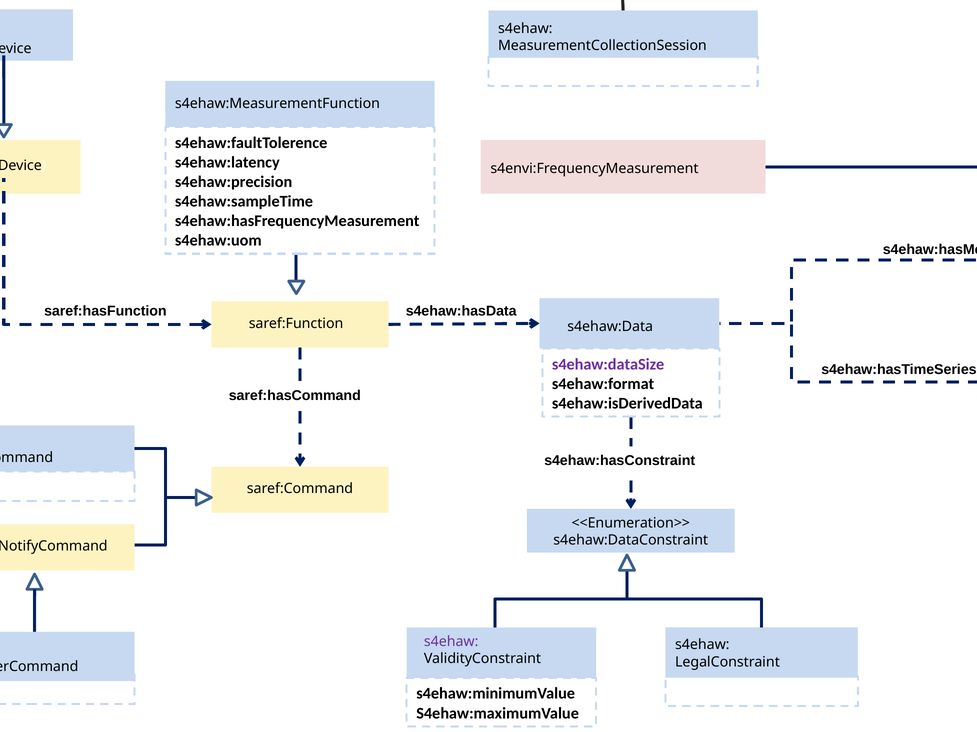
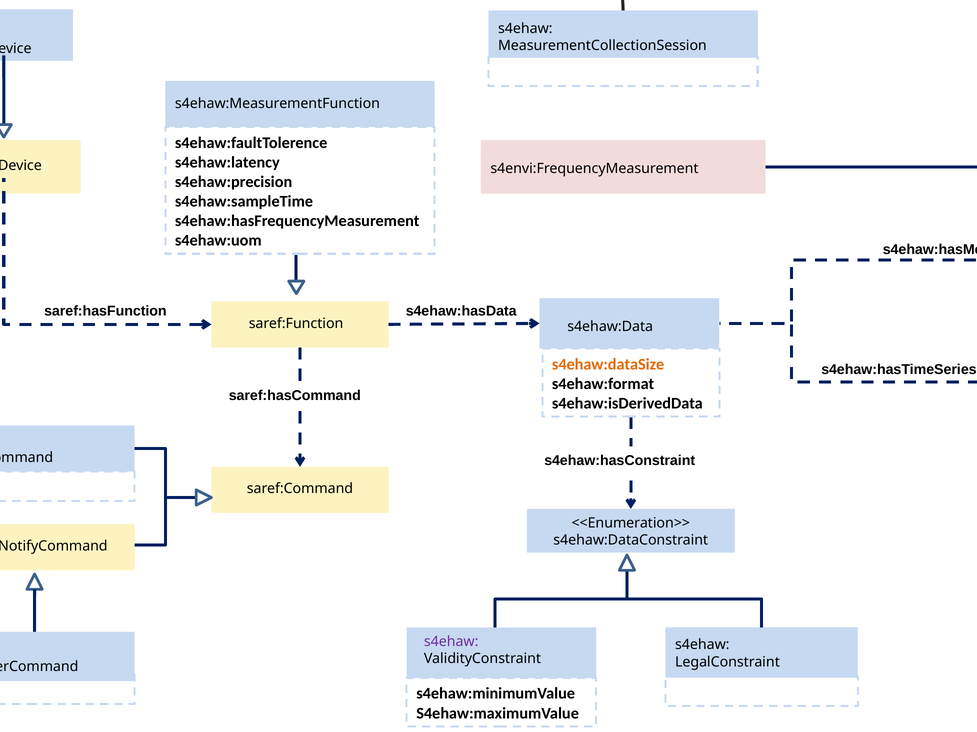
s4ehaw:dataSize colour: purple -> orange
